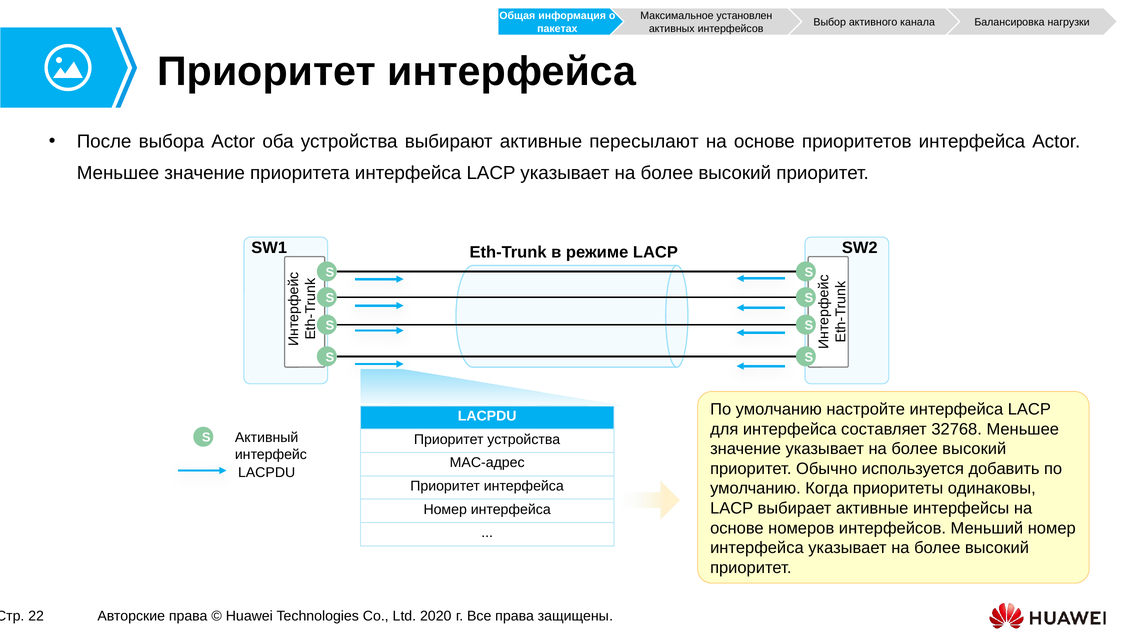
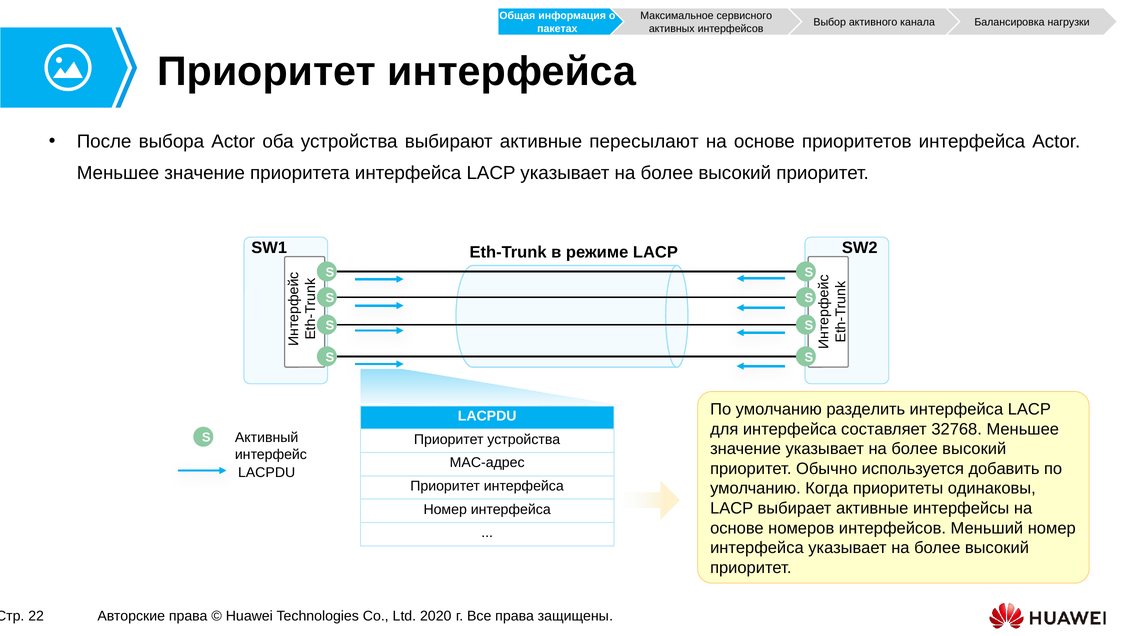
установлен: установлен -> сервисного
настройте: настройте -> разделить
